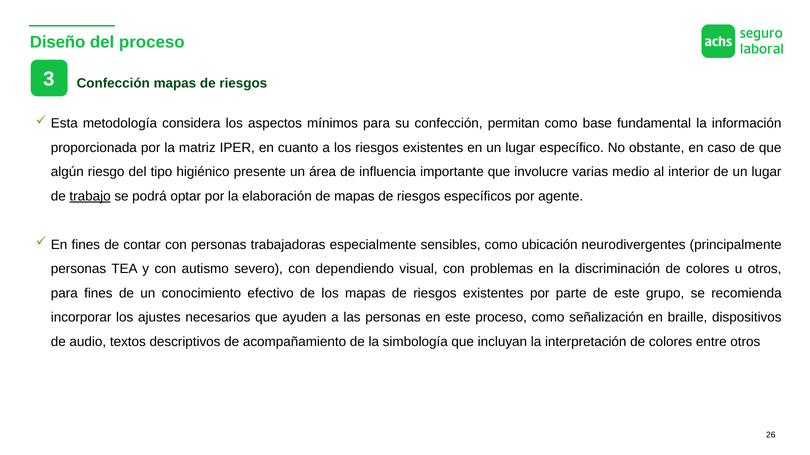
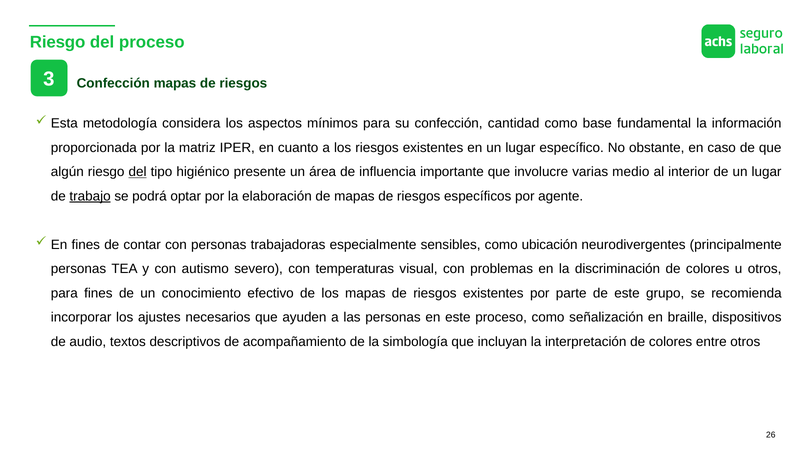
Diseño at (58, 42): Diseño -> Riesgo
permitan: permitan -> cantidad
del at (138, 172) underline: none -> present
dependiendo: dependiendo -> temperaturas
